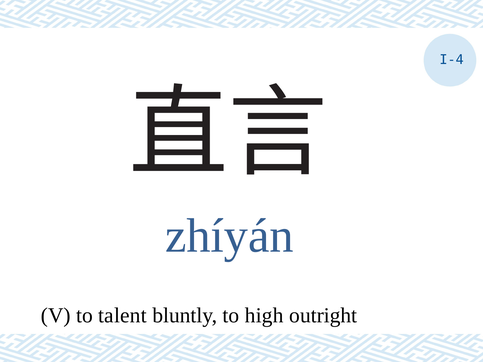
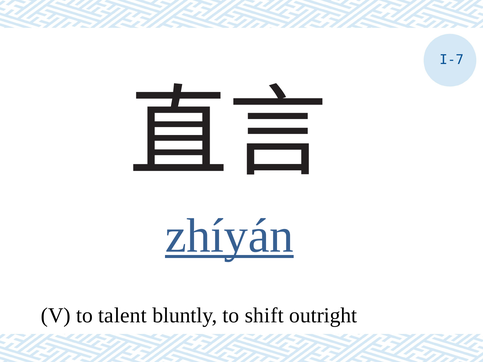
I-4: I-4 -> I-7
zhíyán underline: none -> present
high: high -> shift
